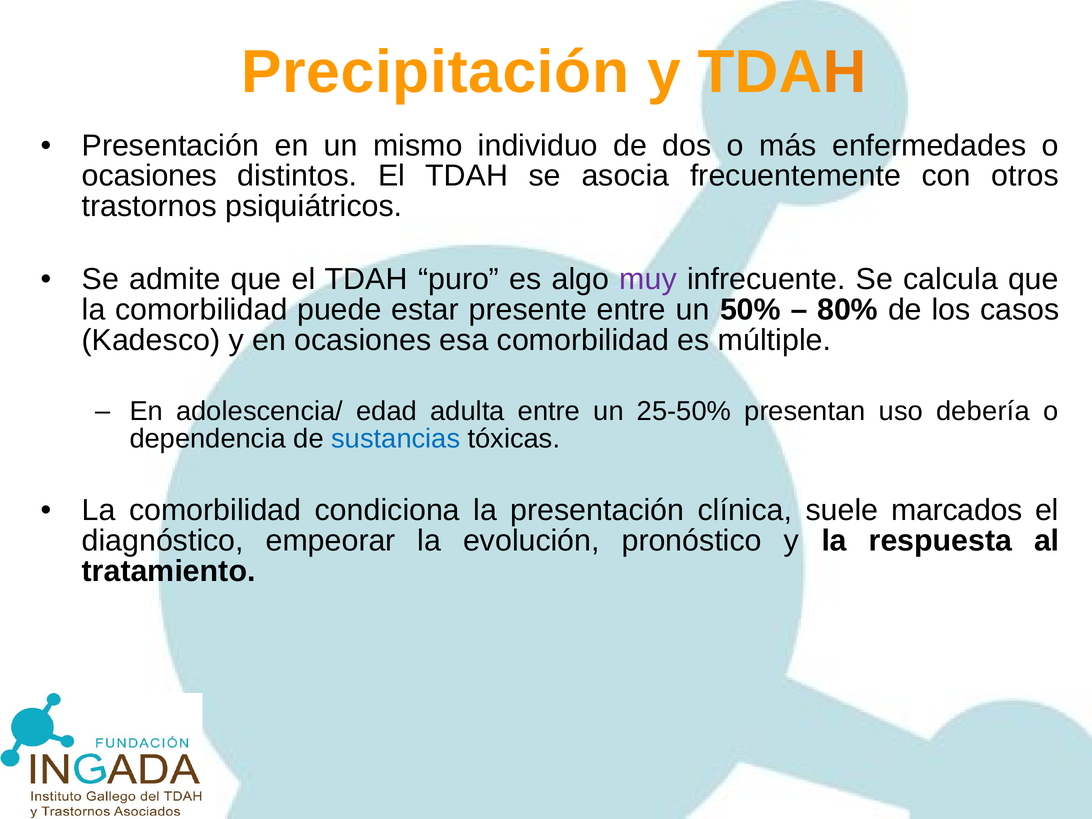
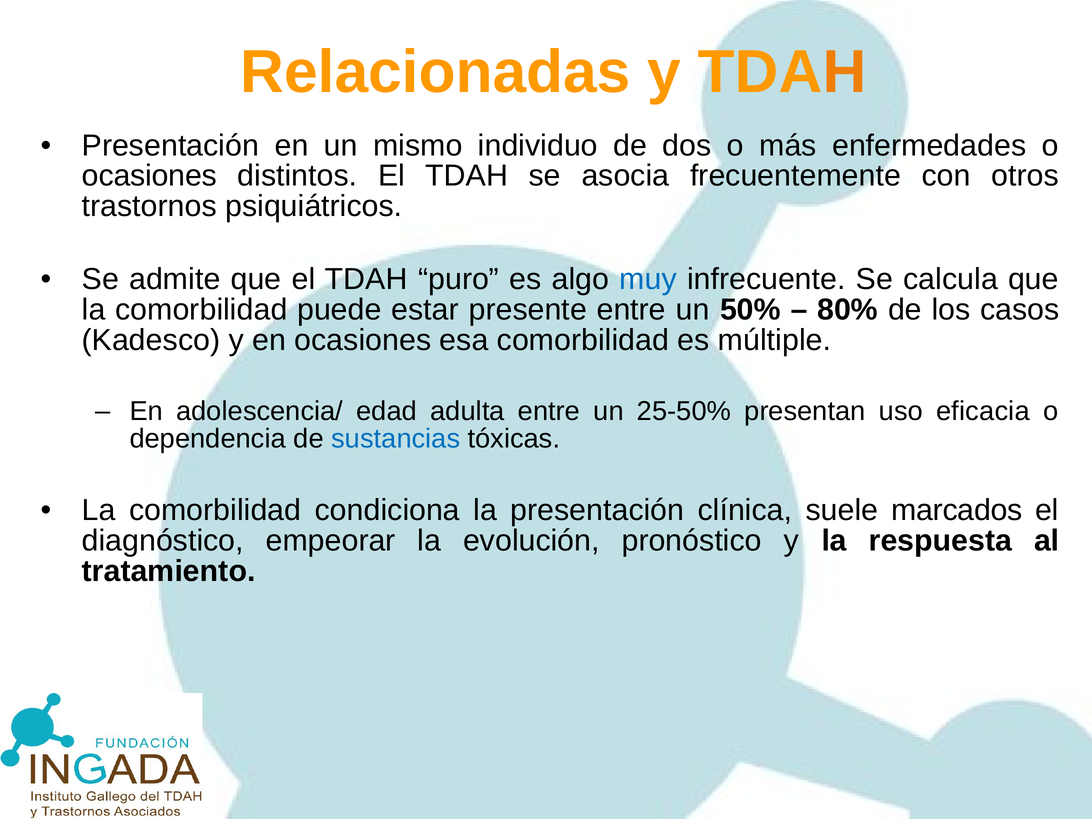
Precipitación: Precipitación -> Relacionadas
muy colour: purple -> blue
debería: debería -> eficacia
